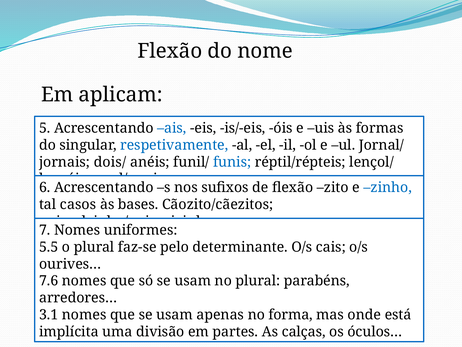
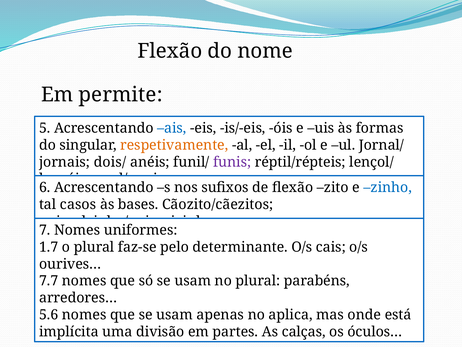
aplicam: aplicam -> permite
respetivamente colour: blue -> orange
funis colour: blue -> purple
5.5: 5.5 -> 1.7
7.6: 7.6 -> 7.7
3.1: 3.1 -> 5.6
forma: forma -> aplica
